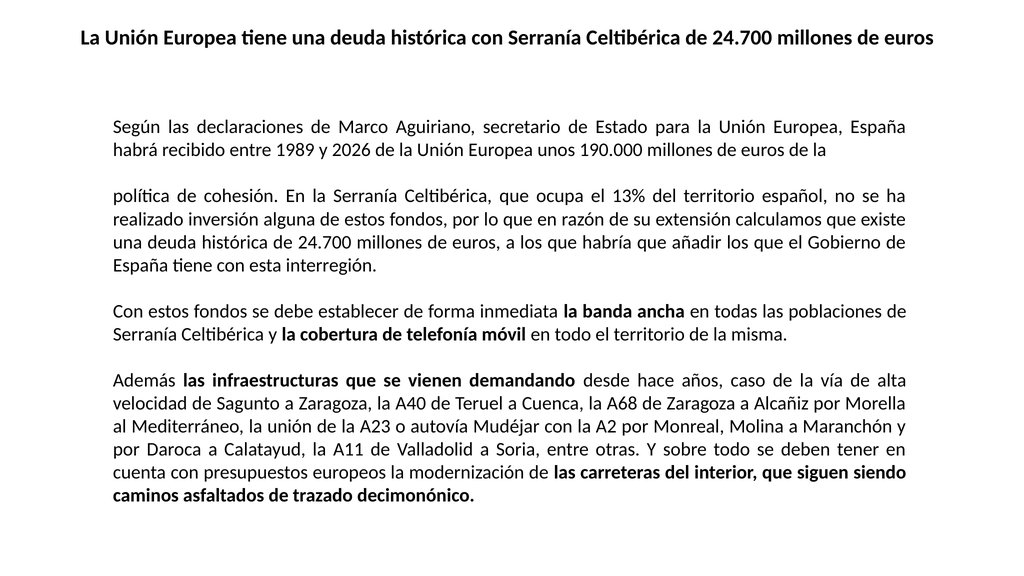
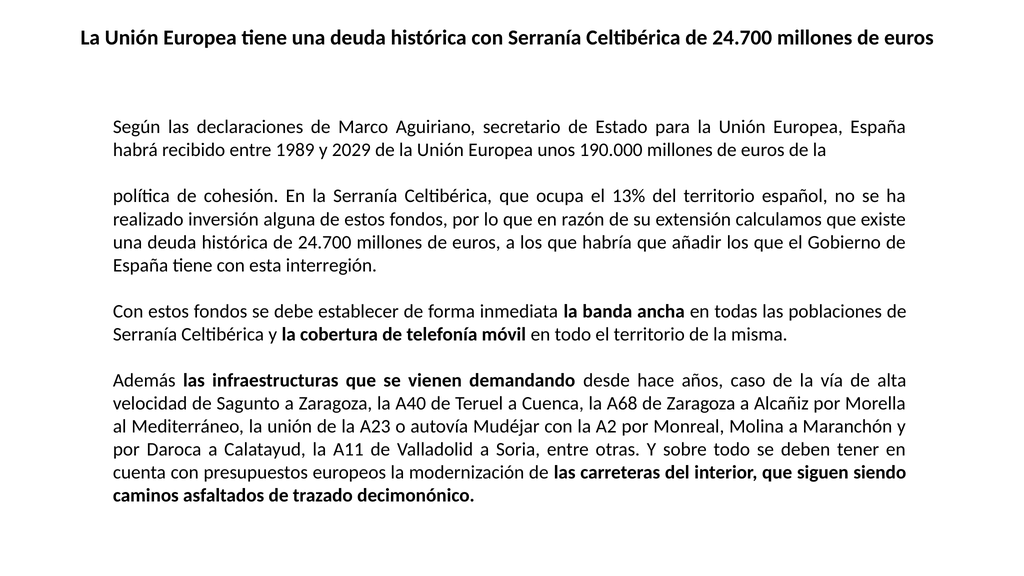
2026: 2026 -> 2029
